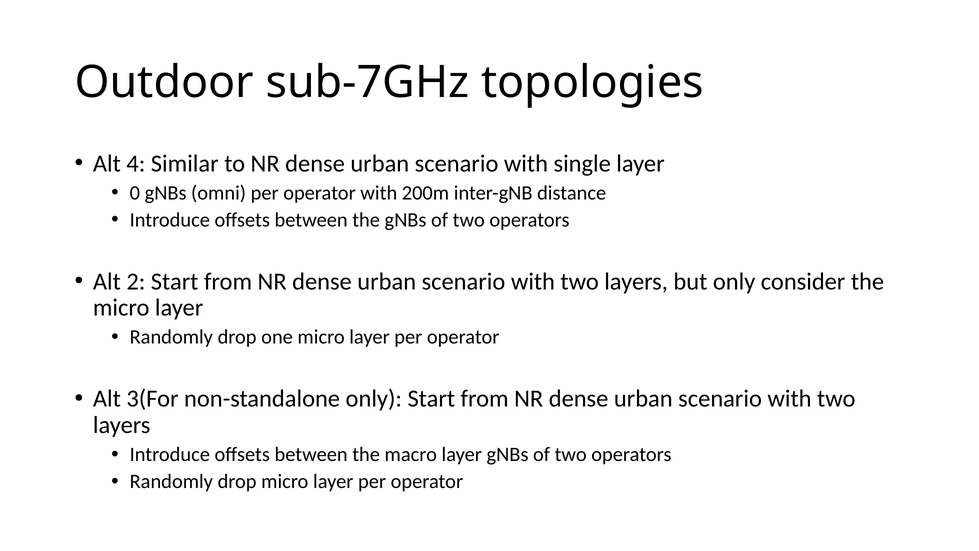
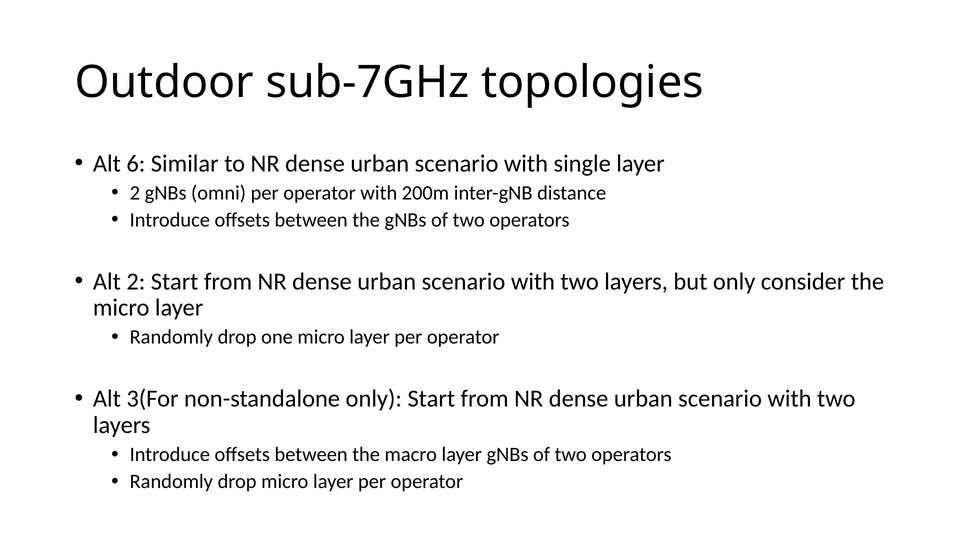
4: 4 -> 6
0 at (135, 193): 0 -> 2
